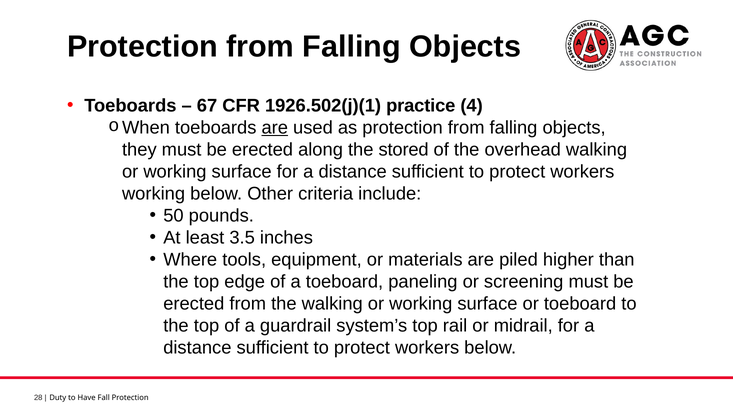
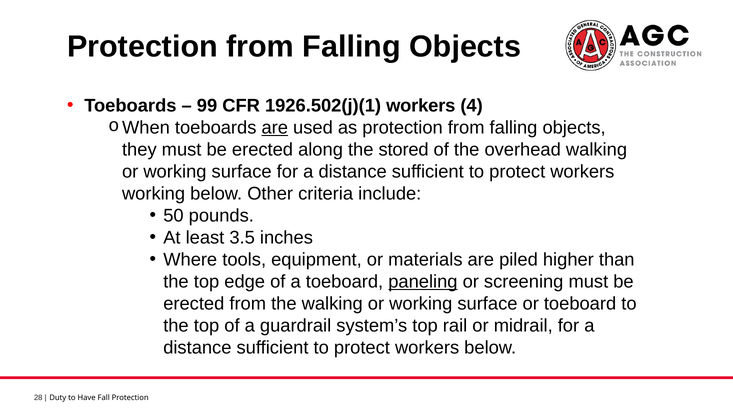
67: 67 -> 99
1926.502(j)(1 practice: practice -> workers
paneling underline: none -> present
